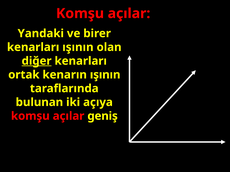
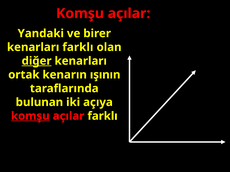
kenarları ışının: ışının -> farklı
komşu at (30, 116) underline: none -> present
açılar geniş: geniş -> farklı
